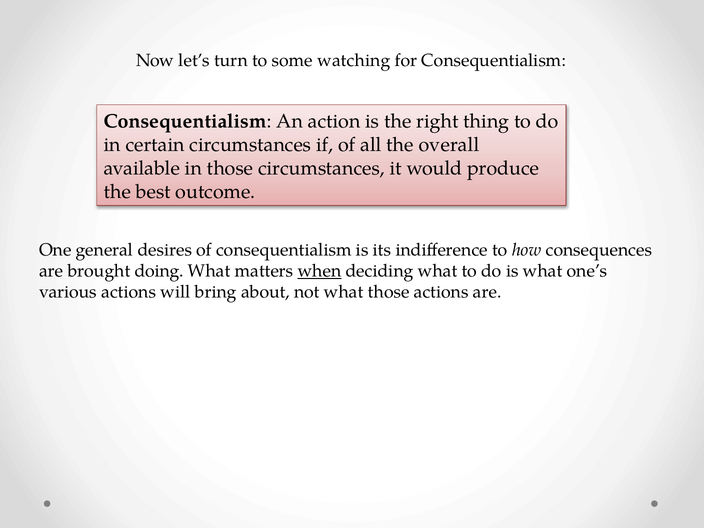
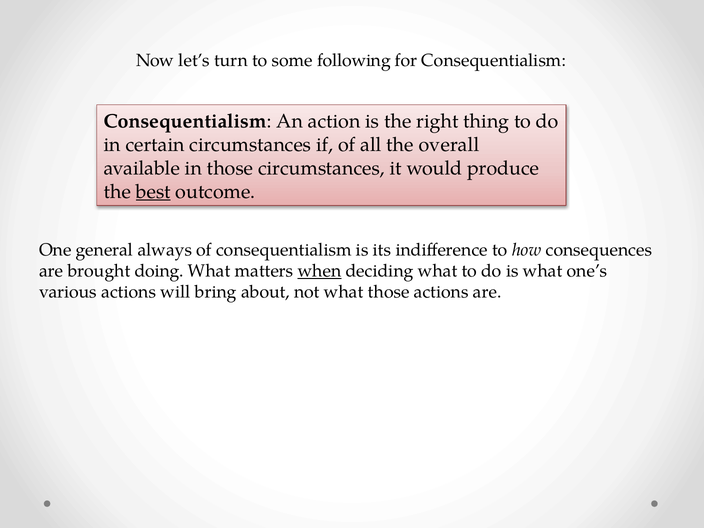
watching: watching -> following
best underline: none -> present
desires: desires -> always
